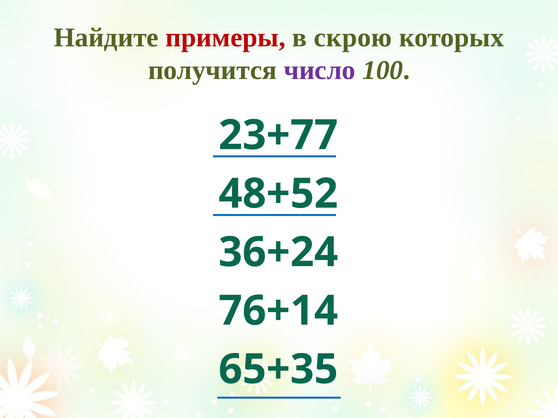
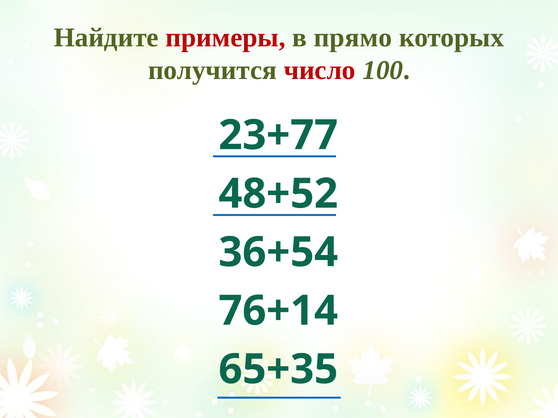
скрою: скрою -> прямо
число colour: purple -> red
36+24: 36+24 -> 36+54
